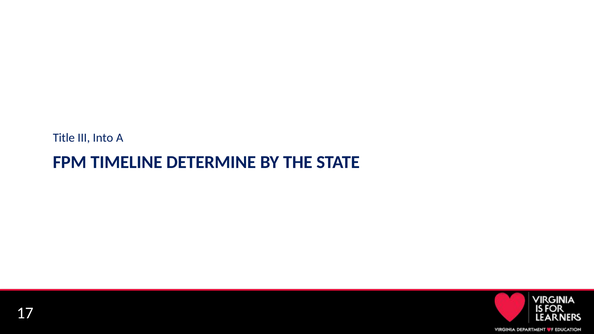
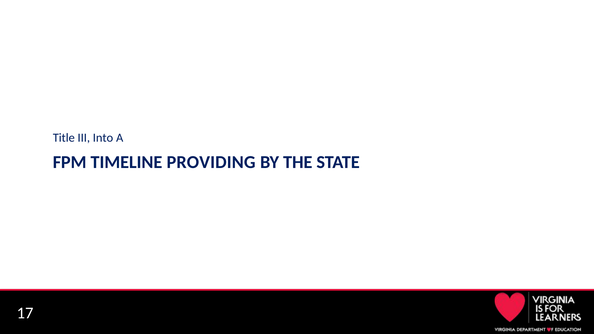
DETERMINE: DETERMINE -> PROVIDING
